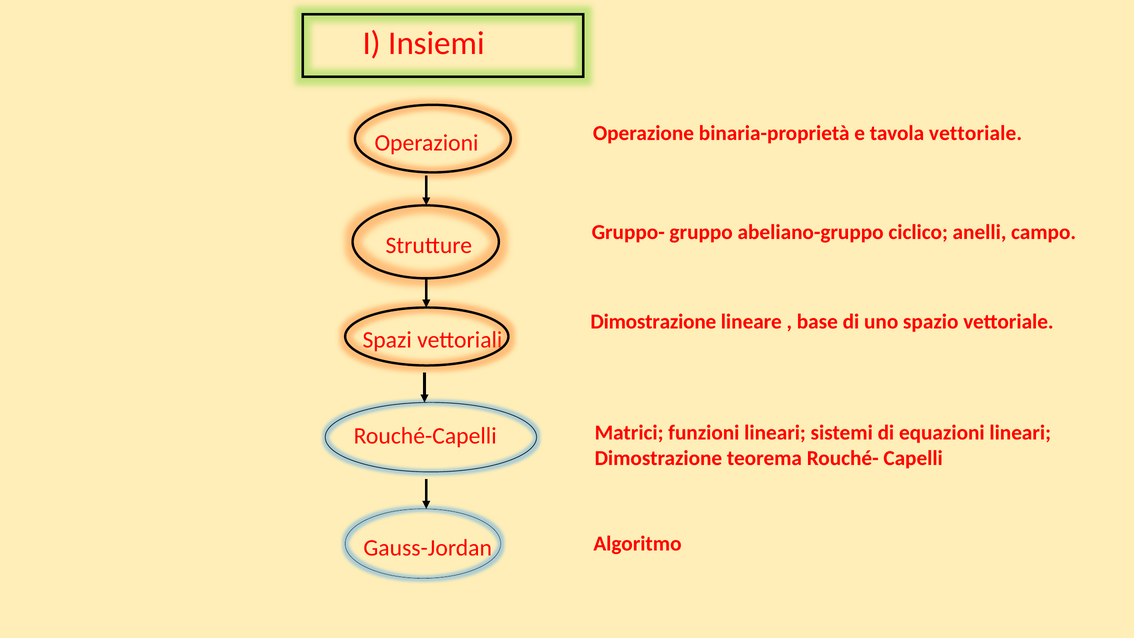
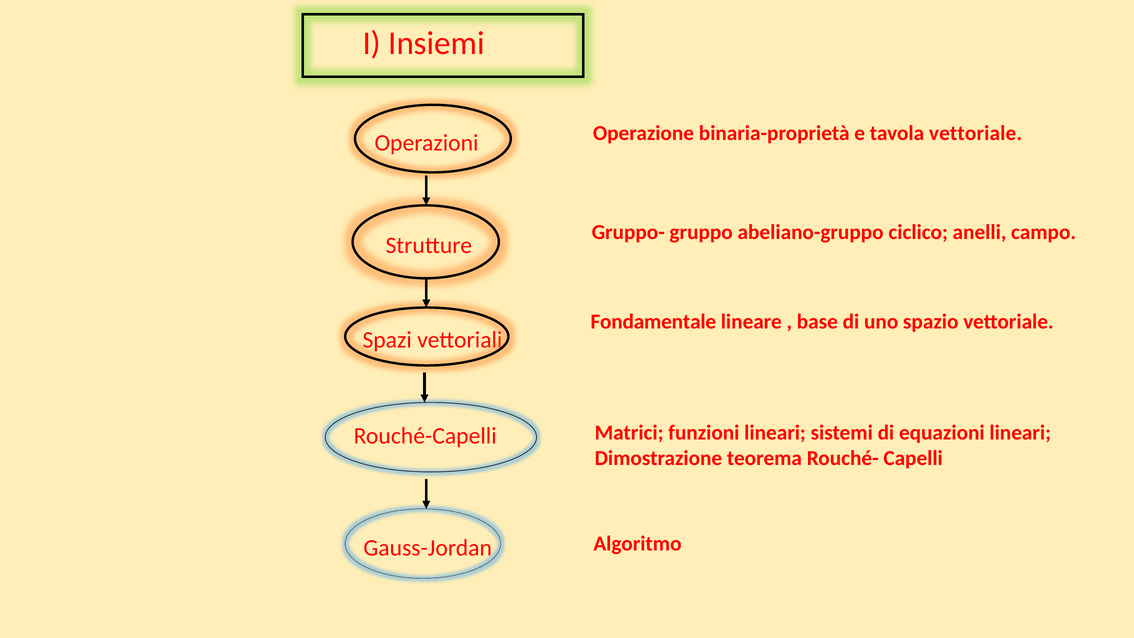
Dimostrazione at (653, 322): Dimostrazione -> Fondamentale
